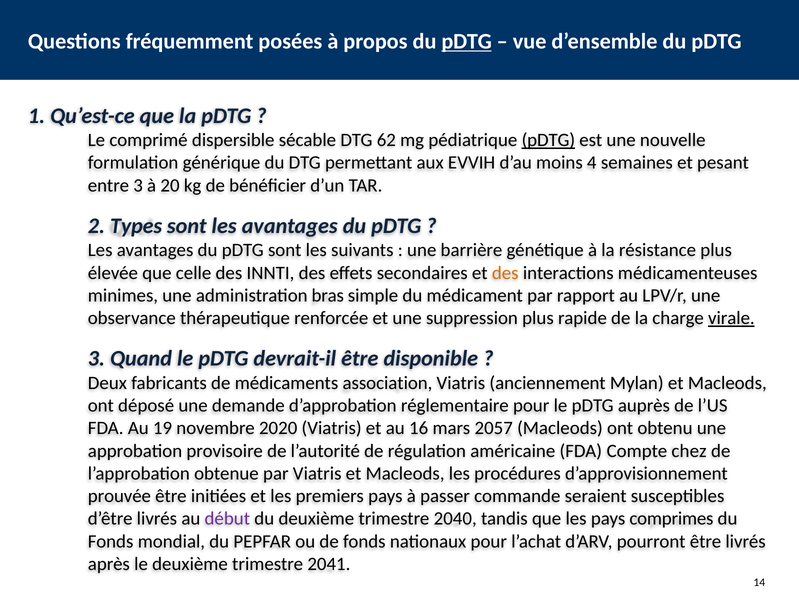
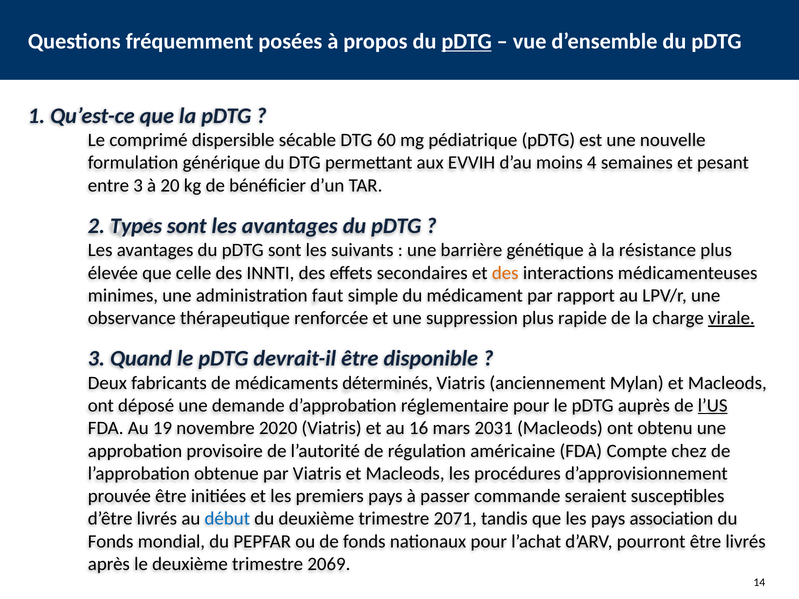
62: 62 -> 60
pDTG at (548, 140) underline: present -> none
bras: bras -> faut
association: association -> déterminés
l’US underline: none -> present
2057: 2057 -> 2031
début colour: purple -> blue
2040: 2040 -> 2071
comprimes: comprimes -> association
2041: 2041 -> 2069
